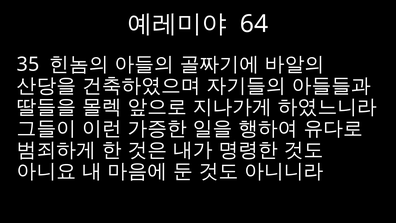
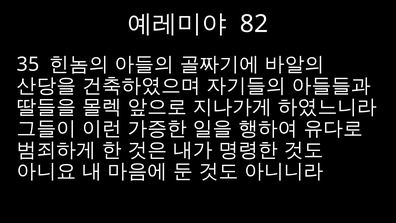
64: 64 -> 82
